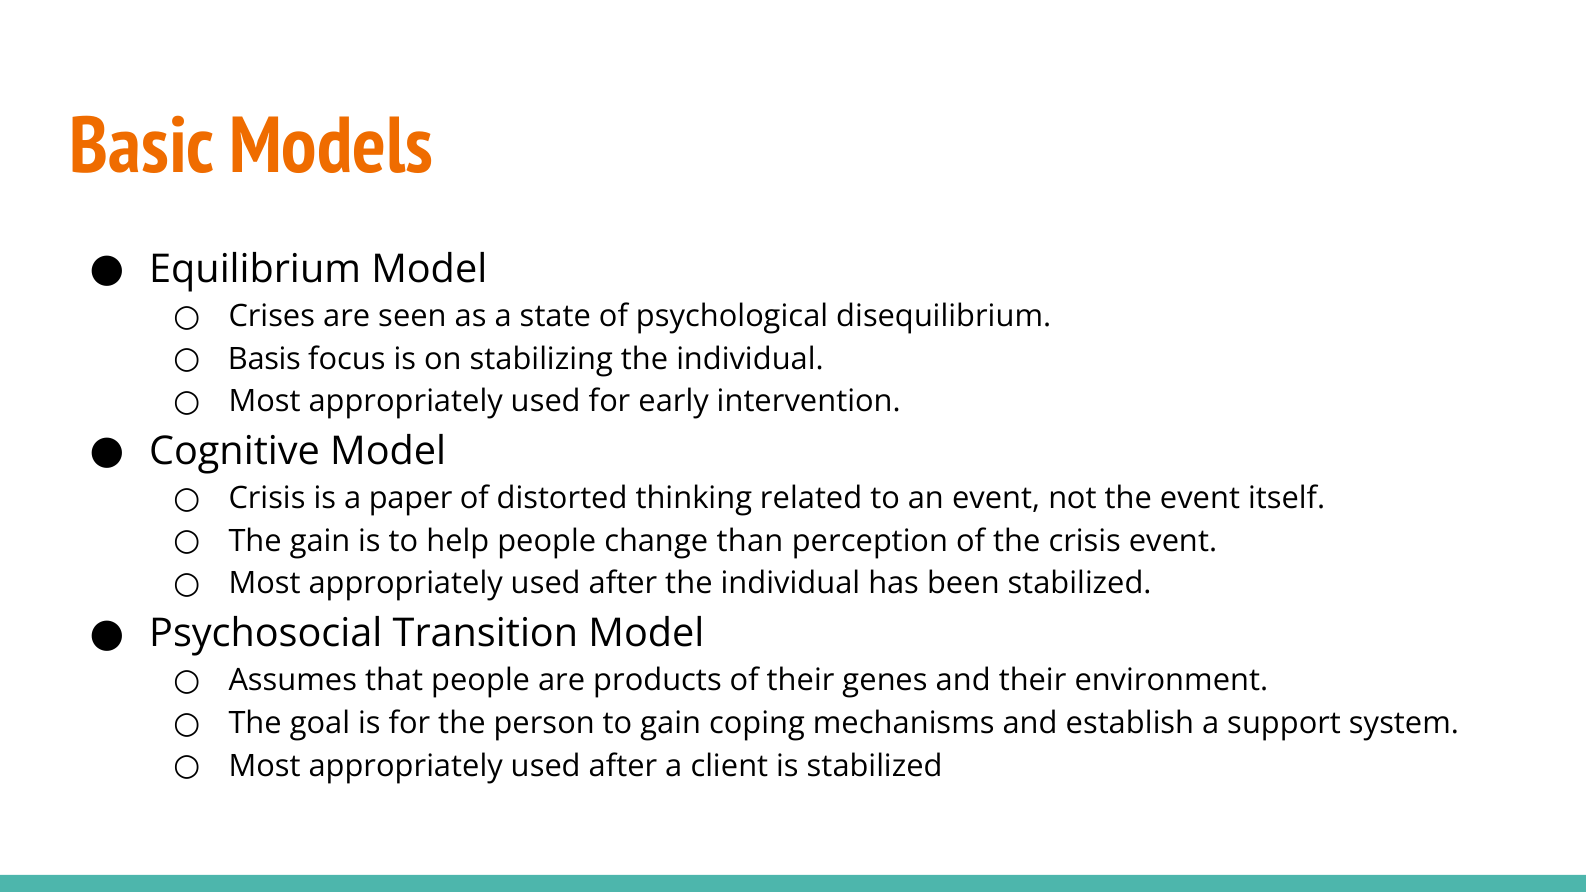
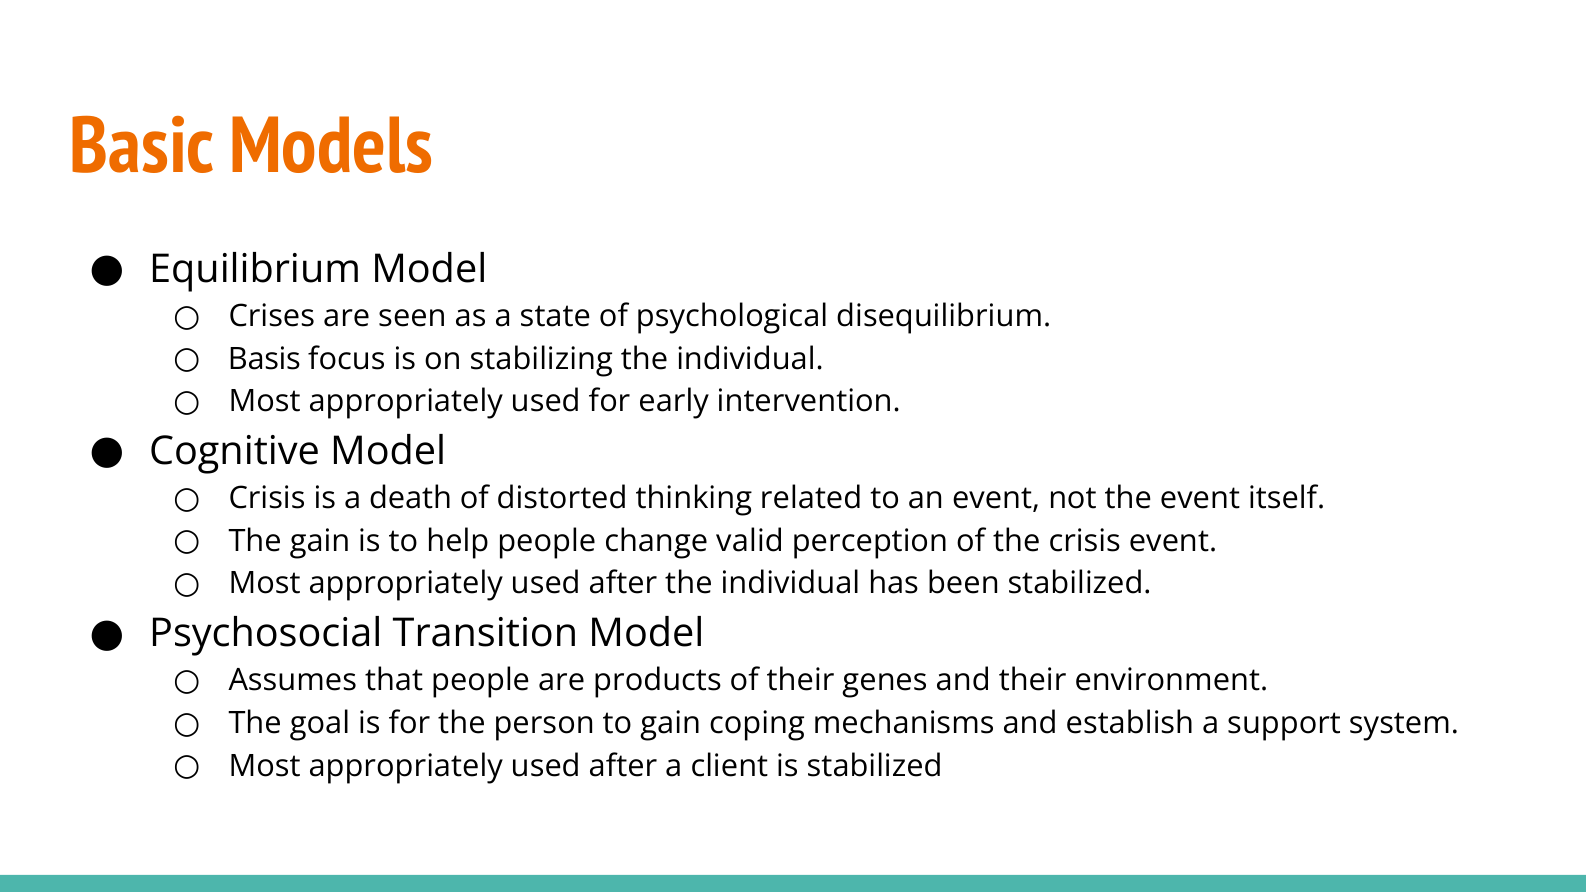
paper: paper -> death
than: than -> valid
